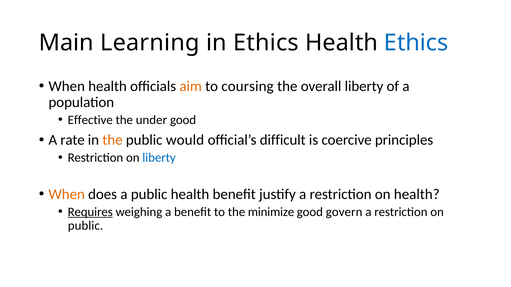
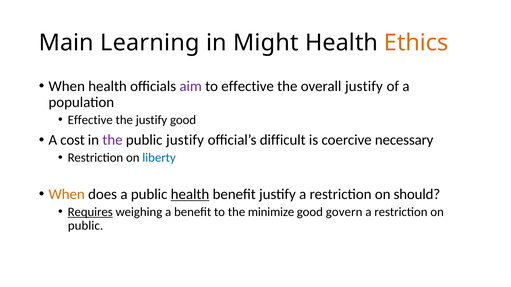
in Ethics: Ethics -> Might
Ethics at (416, 43) colour: blue -> orange
aim colour: orange -> purple
to coursing: coursing -> effective
overall liberty: liberty -> justify
the under: under -> justify
rate: rate -> cost
the at (112, 140) colour: orange -> purple
public would: would -> justify
principles: principles -> necessary
health at (190, 195) underline: none -> present
on health: health -> should
